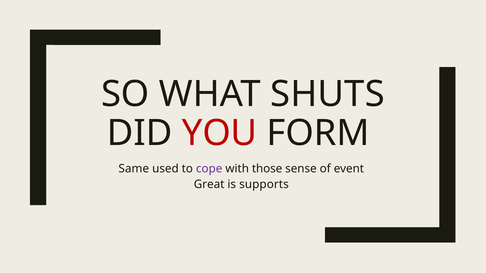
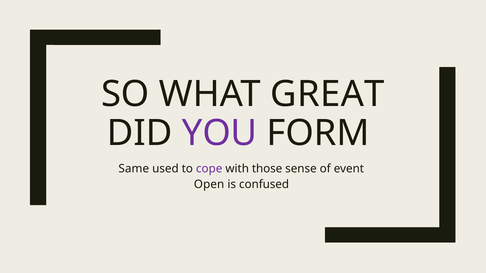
SHUTS: SHUTS -> GREAT
YOU colour: red -> purple
Great: Great -> Open
supports: supports -> confused
